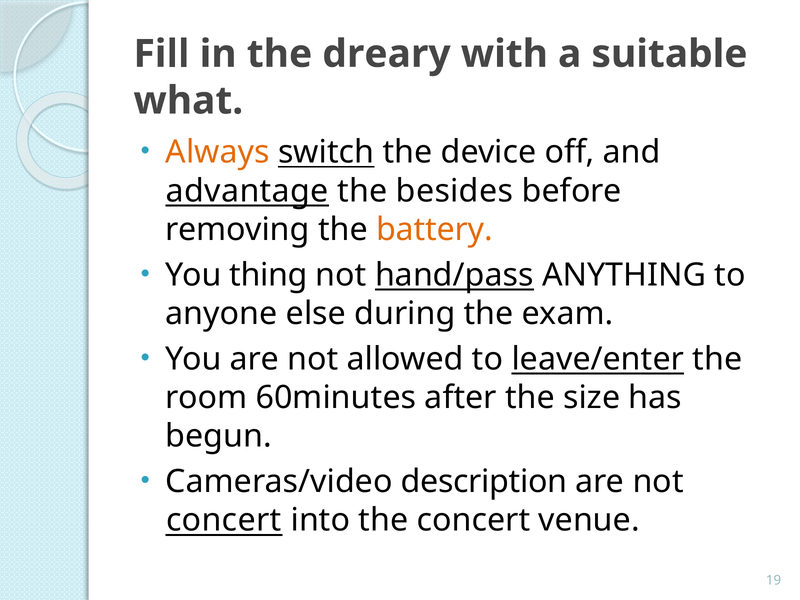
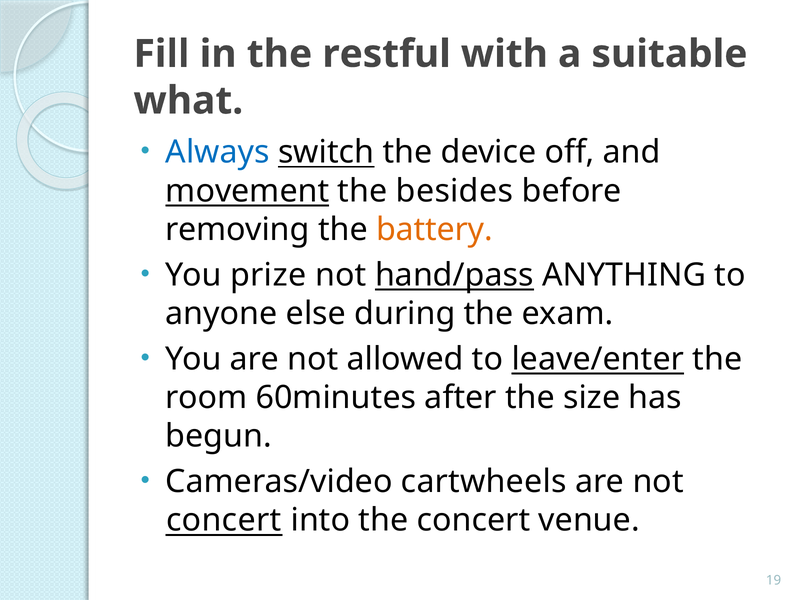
dreary: dreary -> restful
Always colour: orange -> blue
advantage: advantage -> movement
thing: thing -> prize
description: description -> cartwheels
